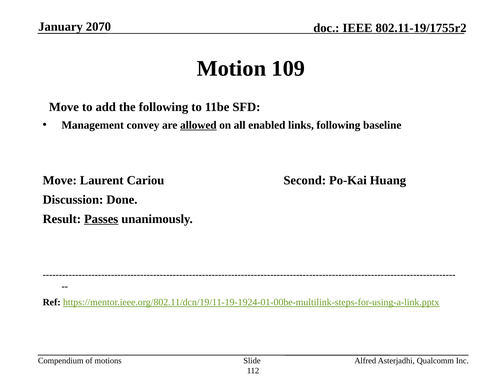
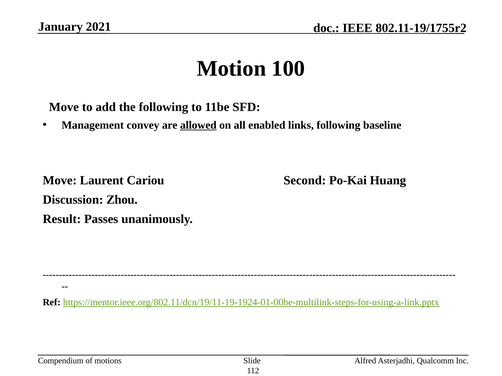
2070: 2070 -> 2021
109: 109 -> 100
Done: Done -> Zhou
Passes underline: present -> none
